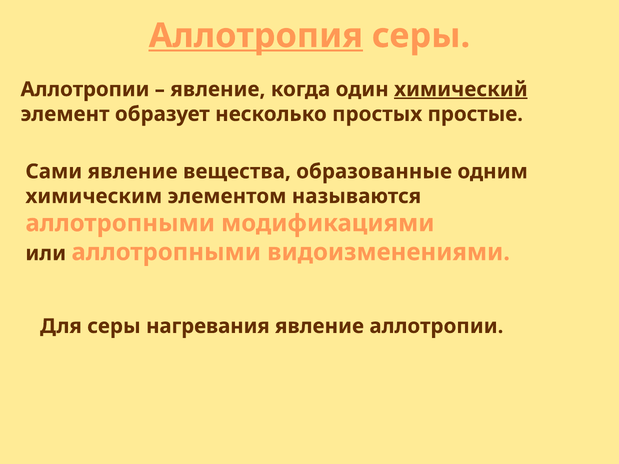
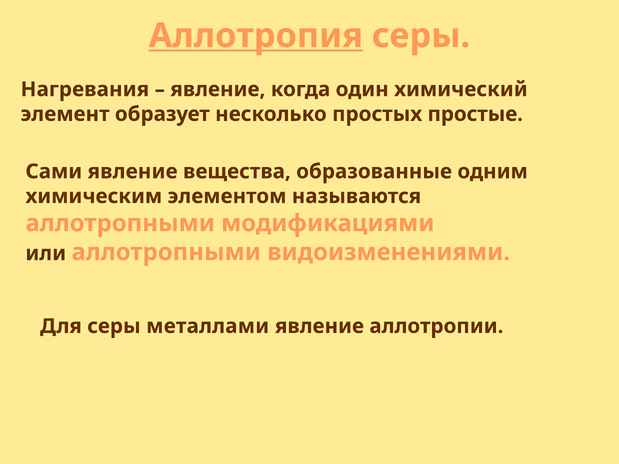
Аллотропии at (85, 89): Аллотропии -> Нагревания
химический underline: present -> none
нагревания: нагревания -> металлами
